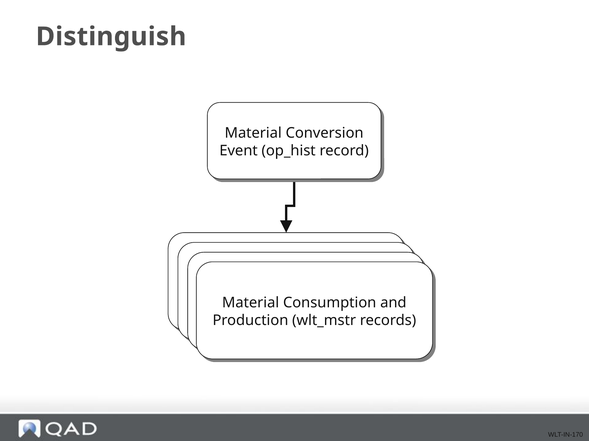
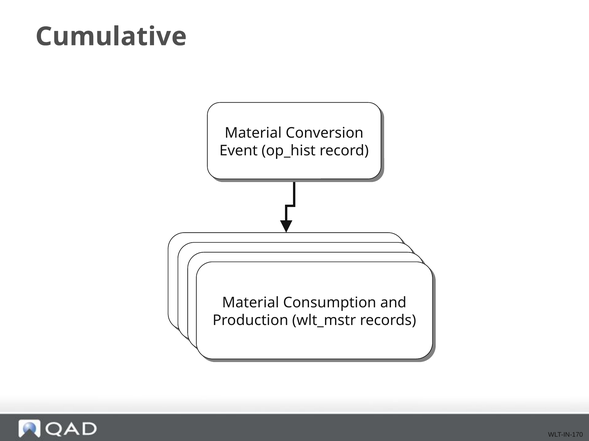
Distinguish: Distinguish -> Cumulative
